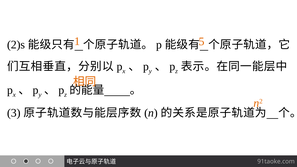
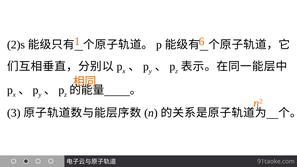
5: 5 -> 6
